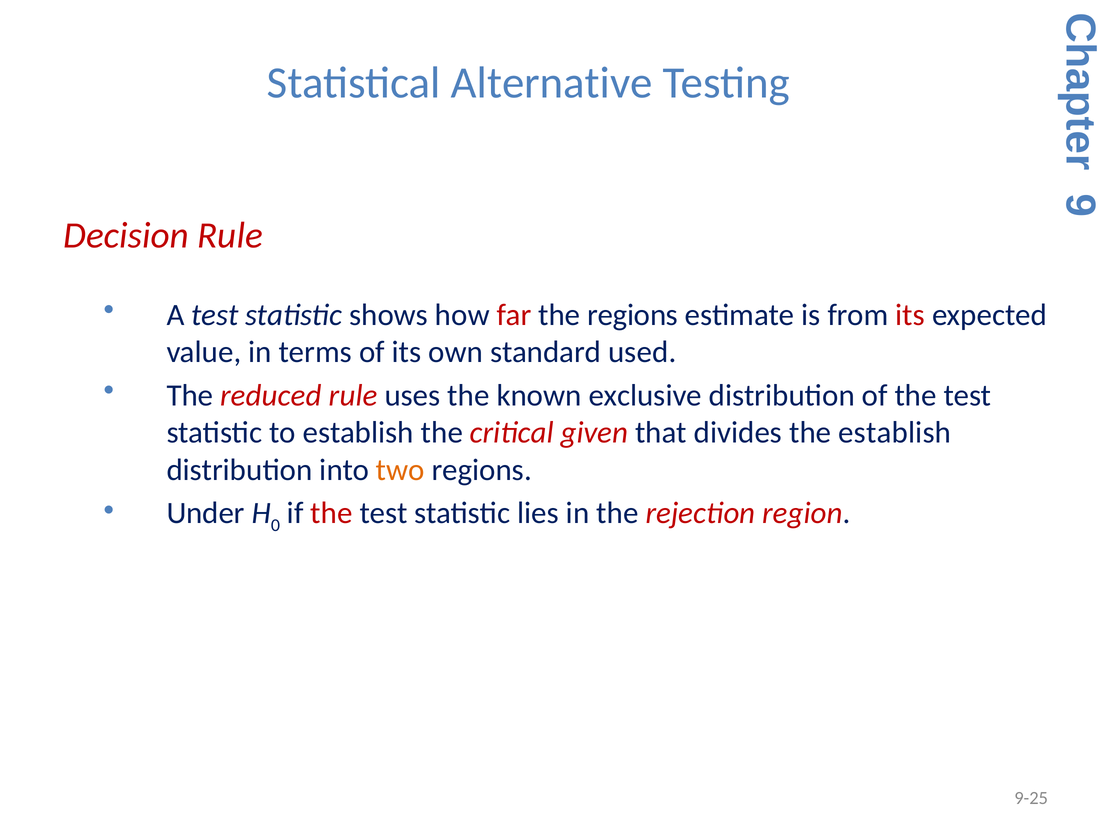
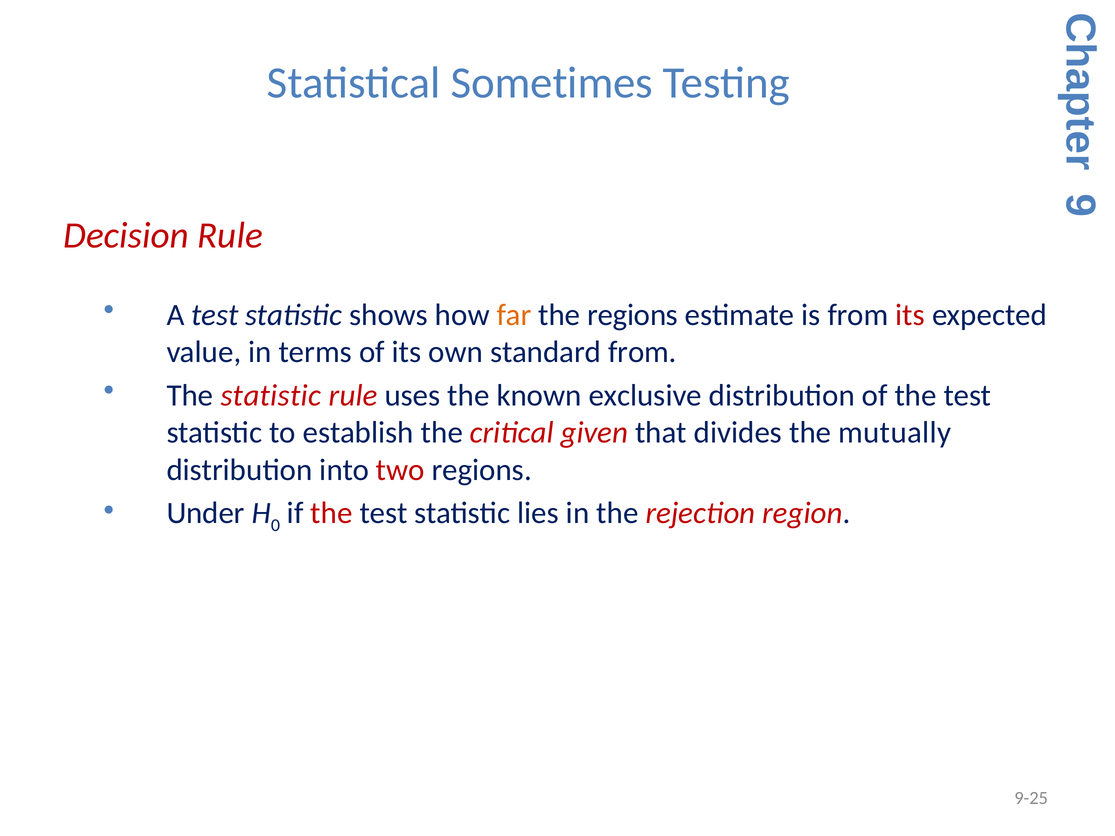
Alternative: Alternative -> Sometimes
far colour: red -> orange
standard used: used -> from
The reduced: reduced -> statistic
the establish: establish -> mutually
two colour: orange -> red
